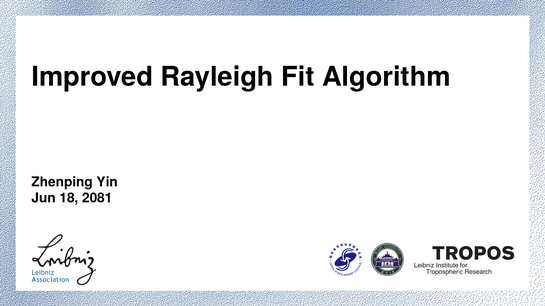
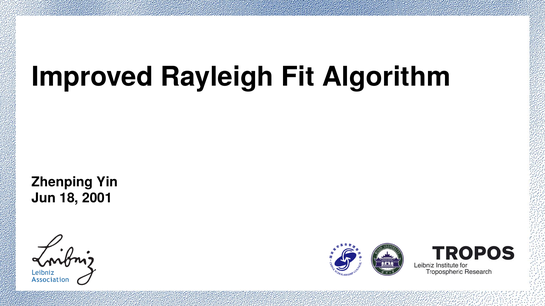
2081: 2081 -> 2001
